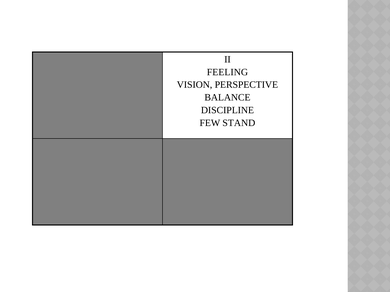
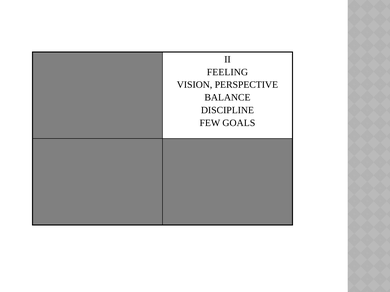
STAND: STAND -> GOALS
